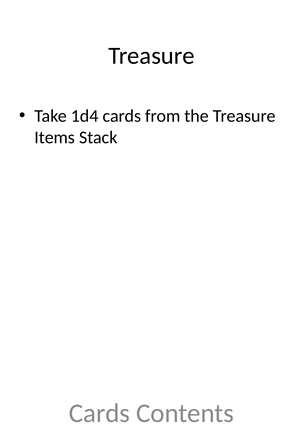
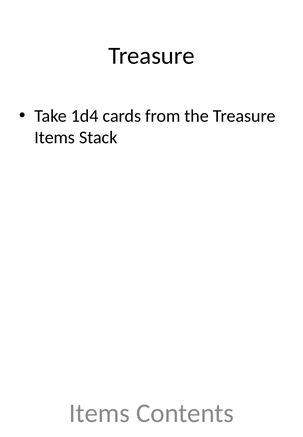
Cards at (99, 414): Cards -> Items
